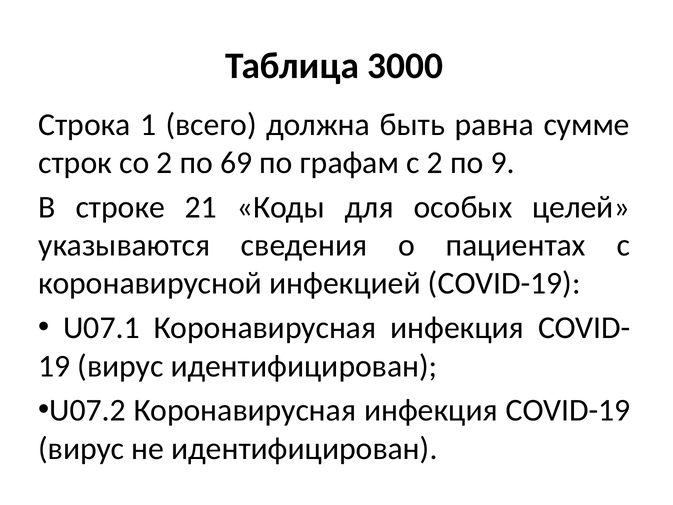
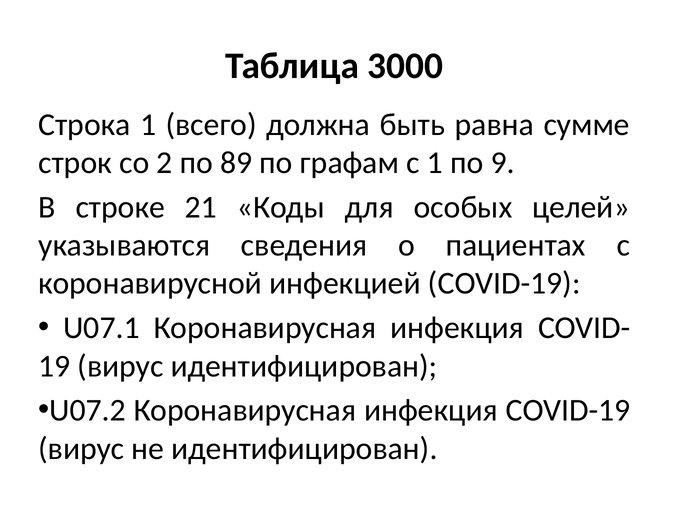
69: 69 -> 89
с 2: 2 -> 1
